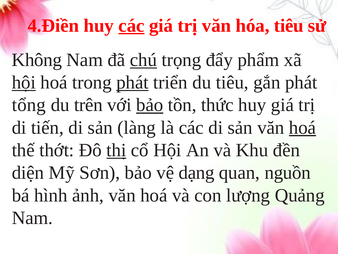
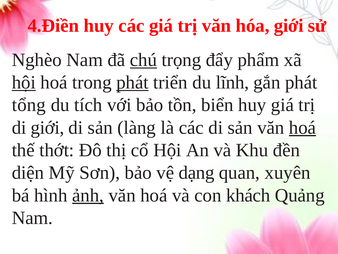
các at (131, 26) underline: present -> none
hóa tiêu: tiêu -> giới
Không: Không -> Nghèo
du tiêu: tiêu -> lĩnh
trên: trên -> tích
bảo at (150, 105) underline: present -> none
thức: thức -> biển
di tiến: tiến -> giới
thị underline: present -> none
nguồn: nguồn -> xuyên
ảnh underline: none -> present
lượng: lượng -> khách
